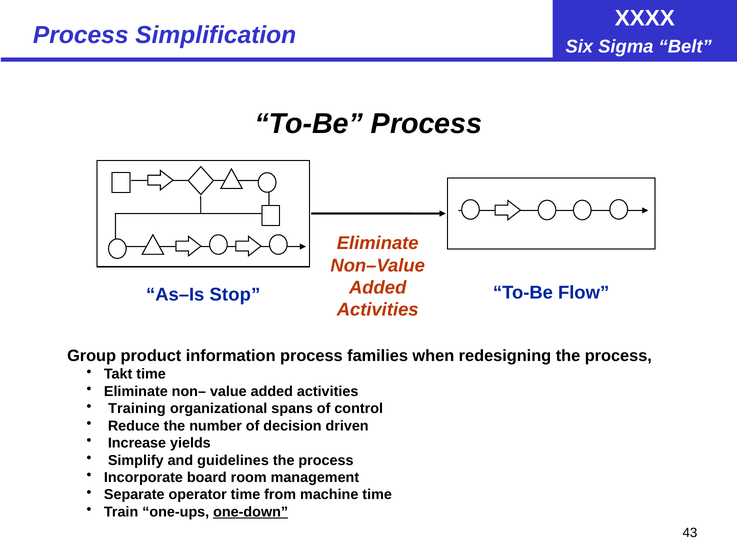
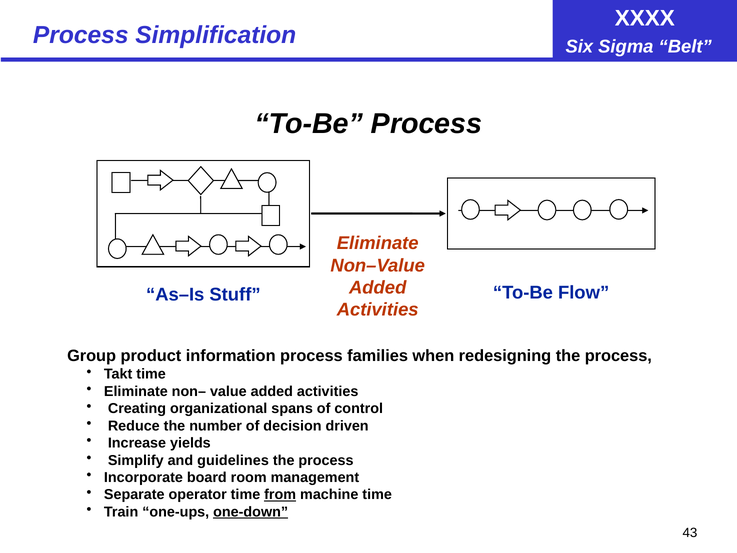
Stop: Stop -> Stuff
Training: Training -> Creating
from underline: none -> present
